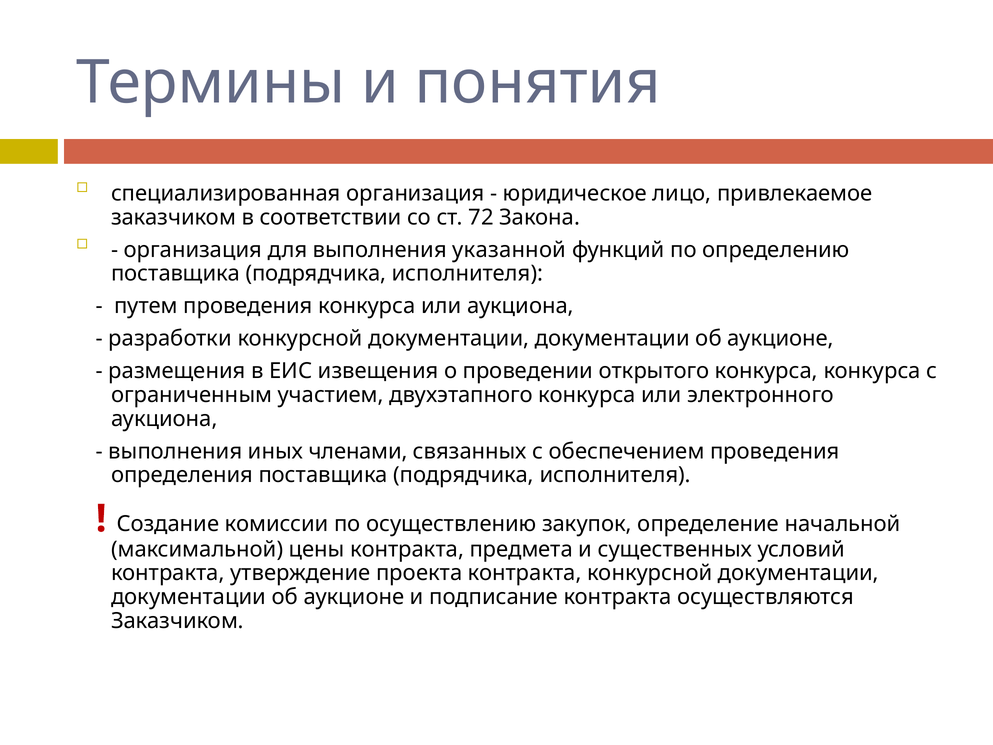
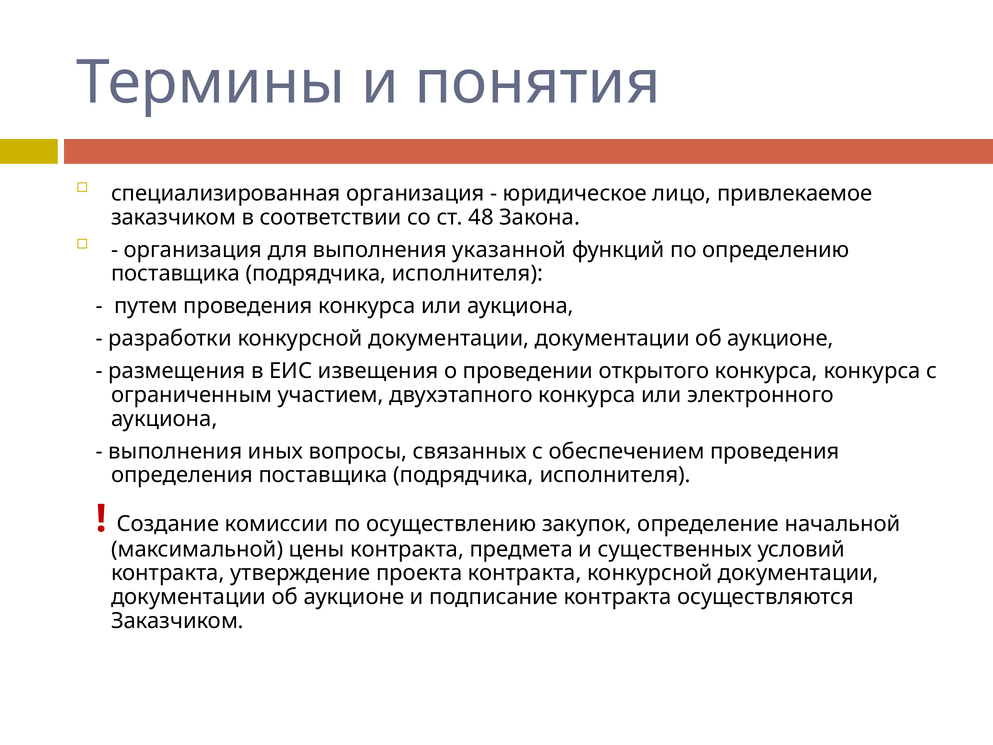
72: 72 -> 48
членами: членами -> вопросы
